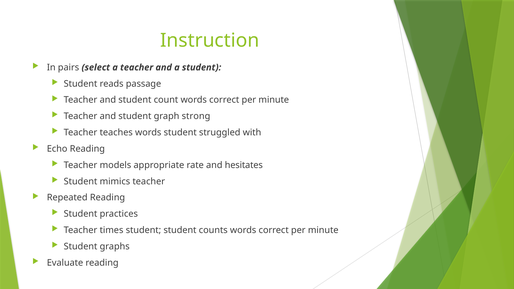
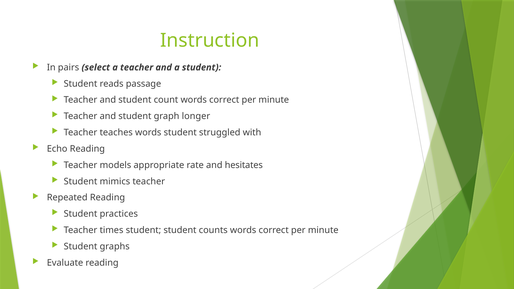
strong: strong -> longer
